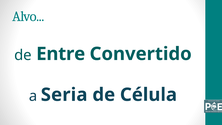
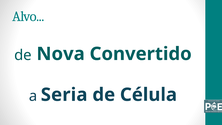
Entre: Entre -> Nova
